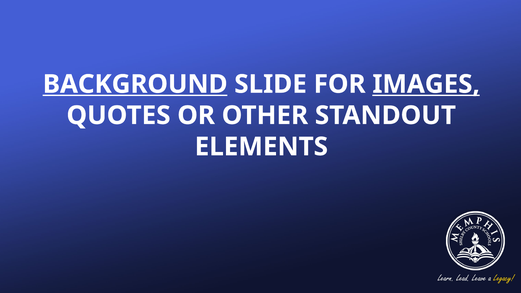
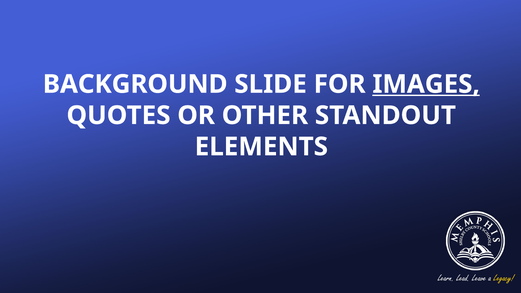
BACKGROUND underline: present -> none
